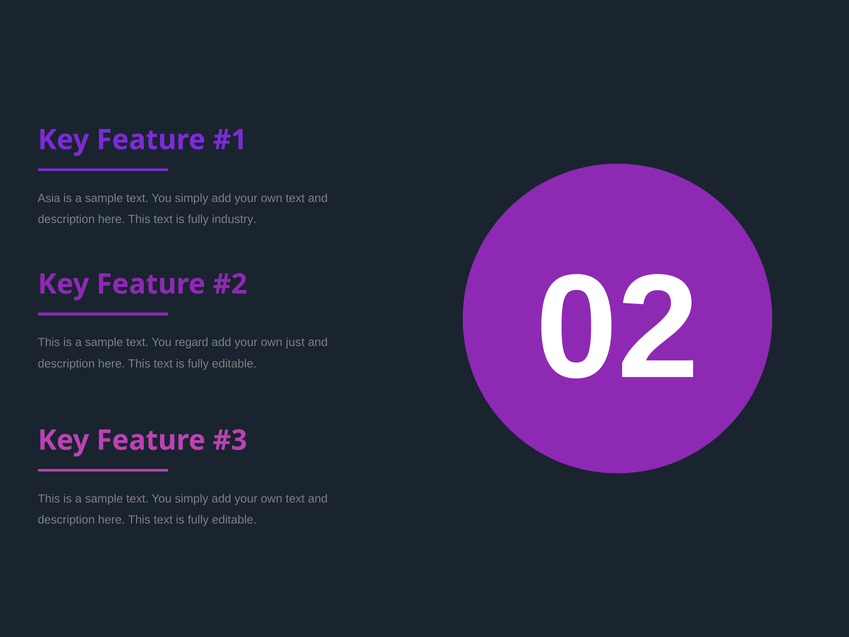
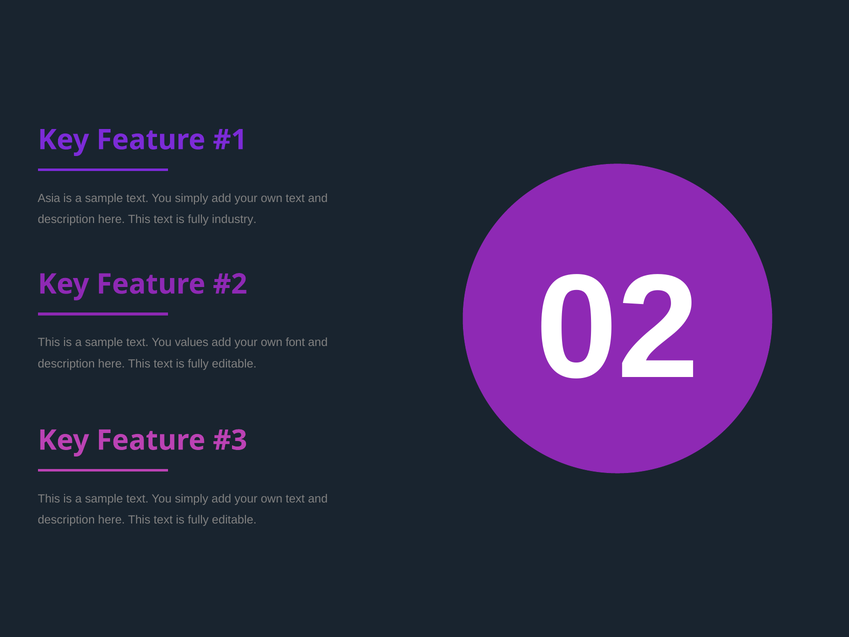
regard: regard -> values
just: just -> font
